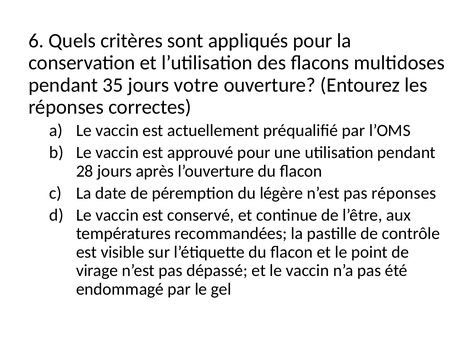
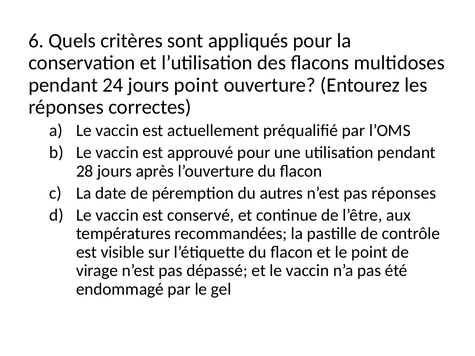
35: 35 -> 24
jours votre: votre -> point
légère: légère -> autres
